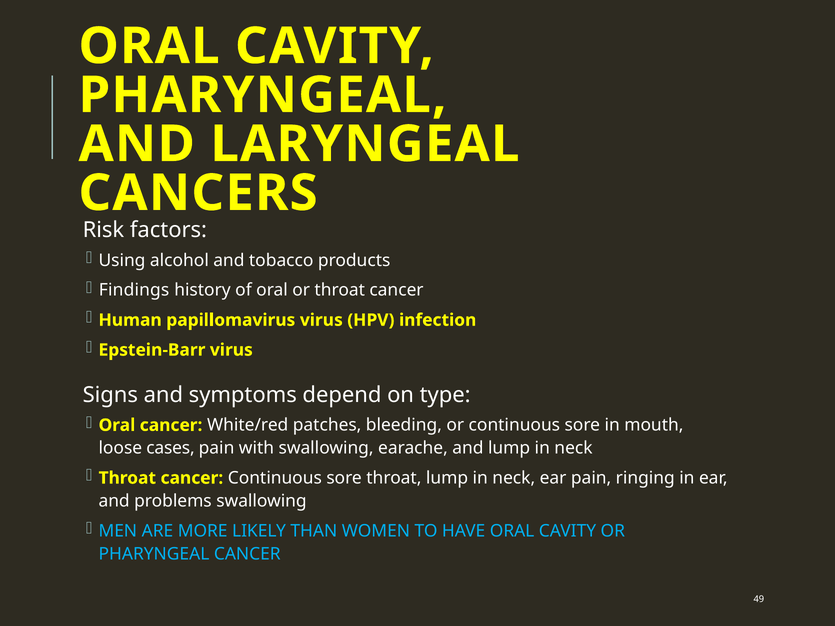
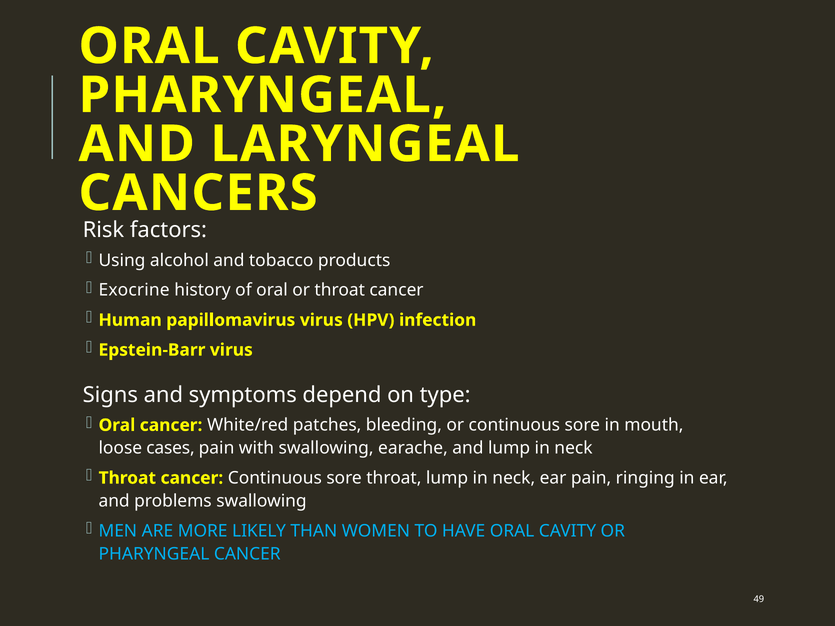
Findings: Findings -> Exocrine
